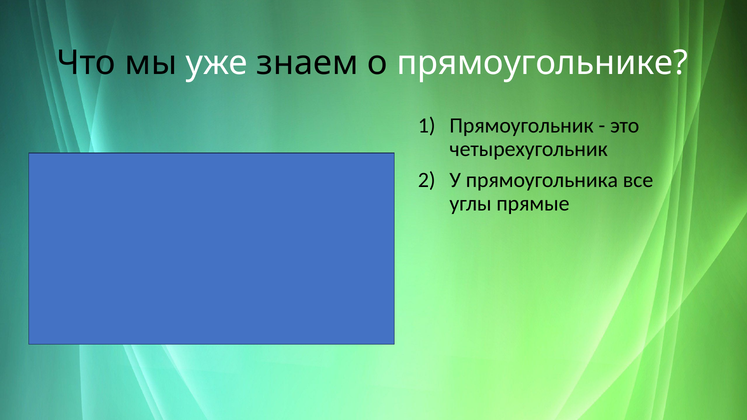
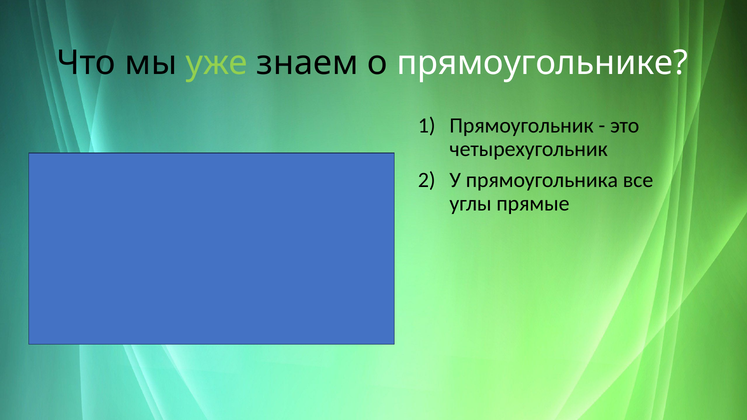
уже colour: white -> light green
